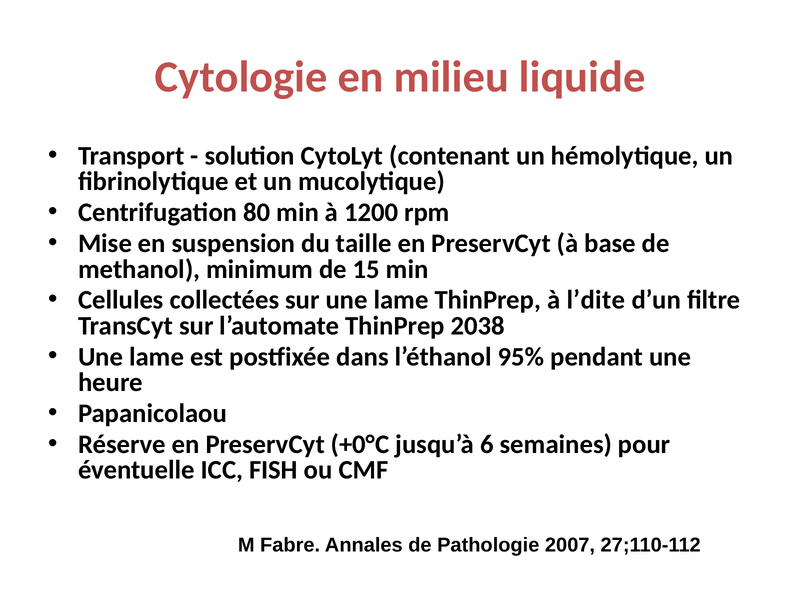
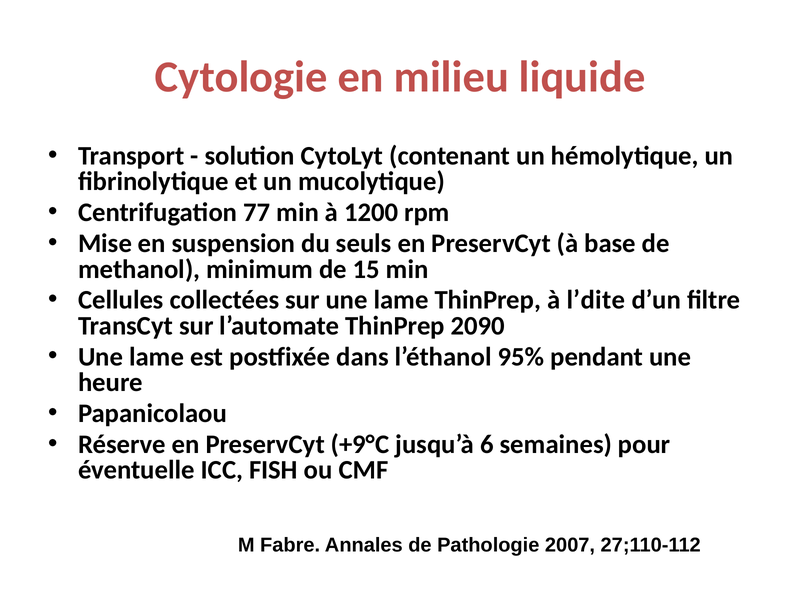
80: 80 -> 77
taille: taille -> seuls
2038: 2038 -> 2090
+0°C: +0°C -> +9°C
